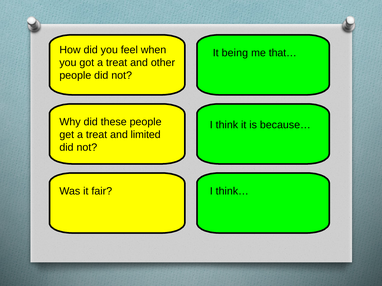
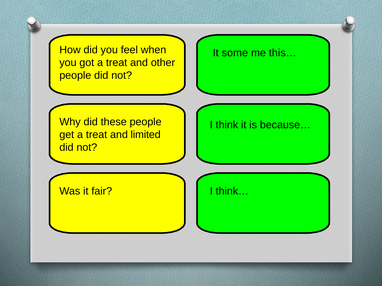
being: being -> some
that…: that… -> this…
